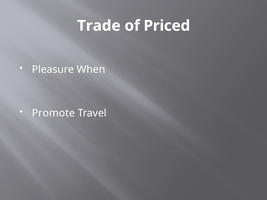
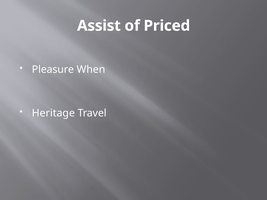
Trade: Trade -> Assist
Promote: Promote -> Heritage
